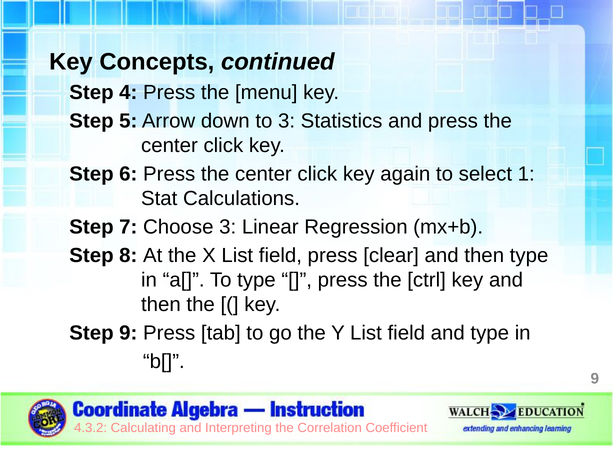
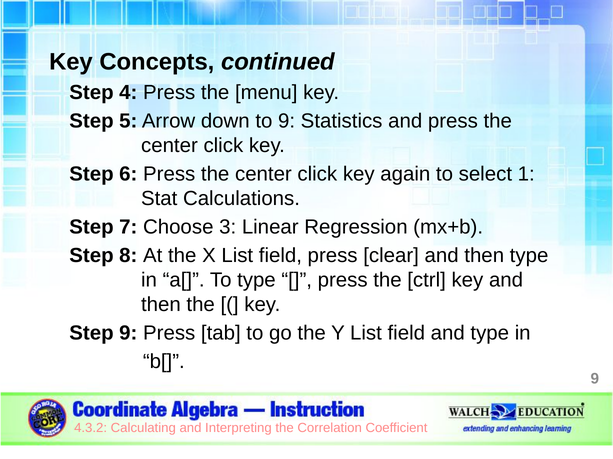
to 3: 3 -> 9
